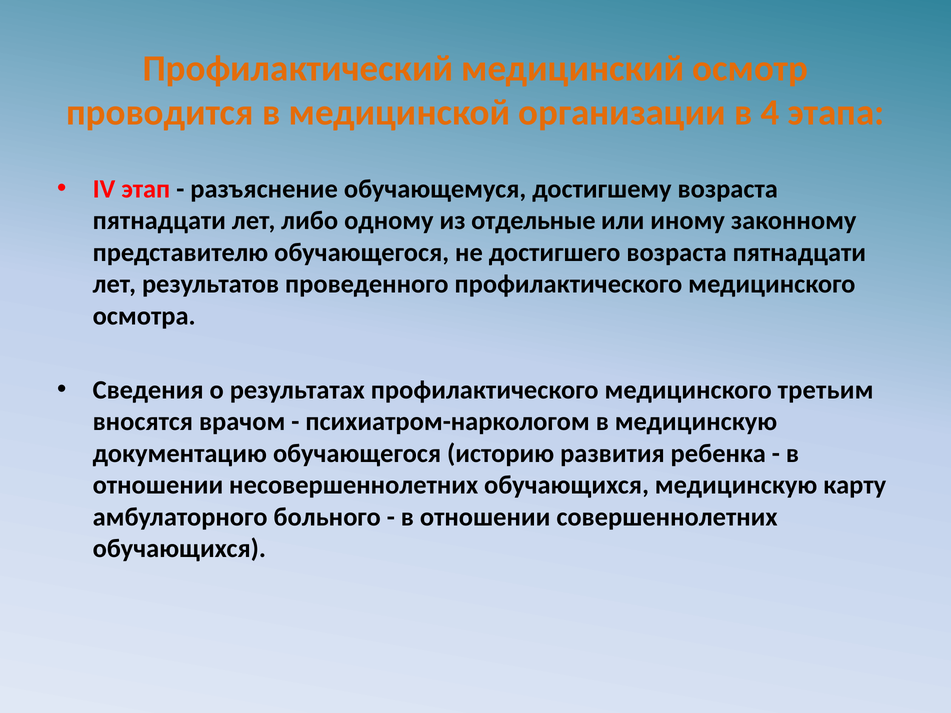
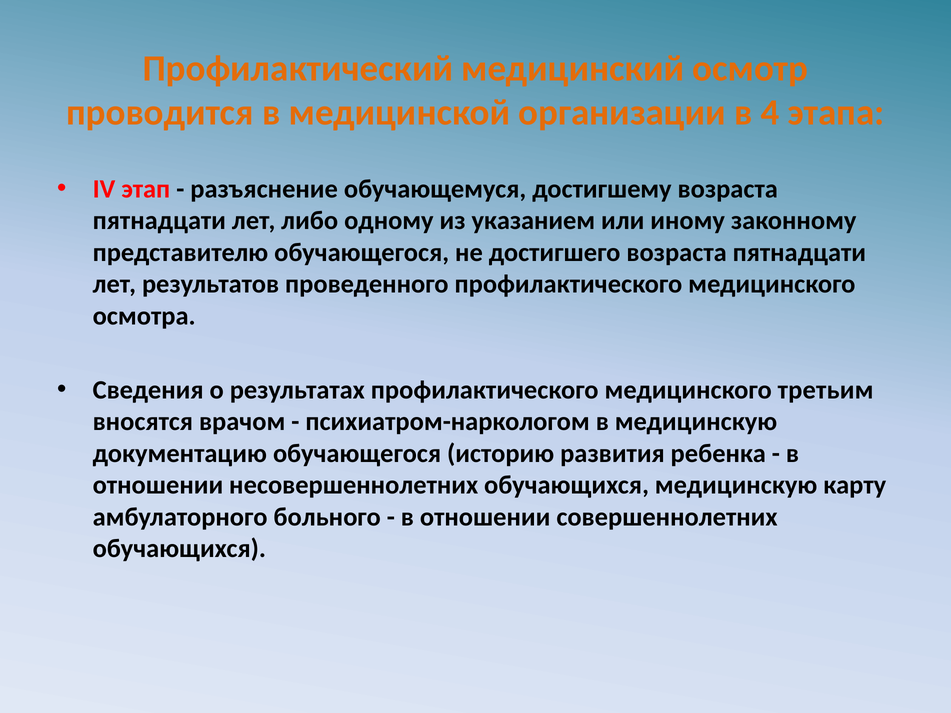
отдельные: отдельные -> указанием
